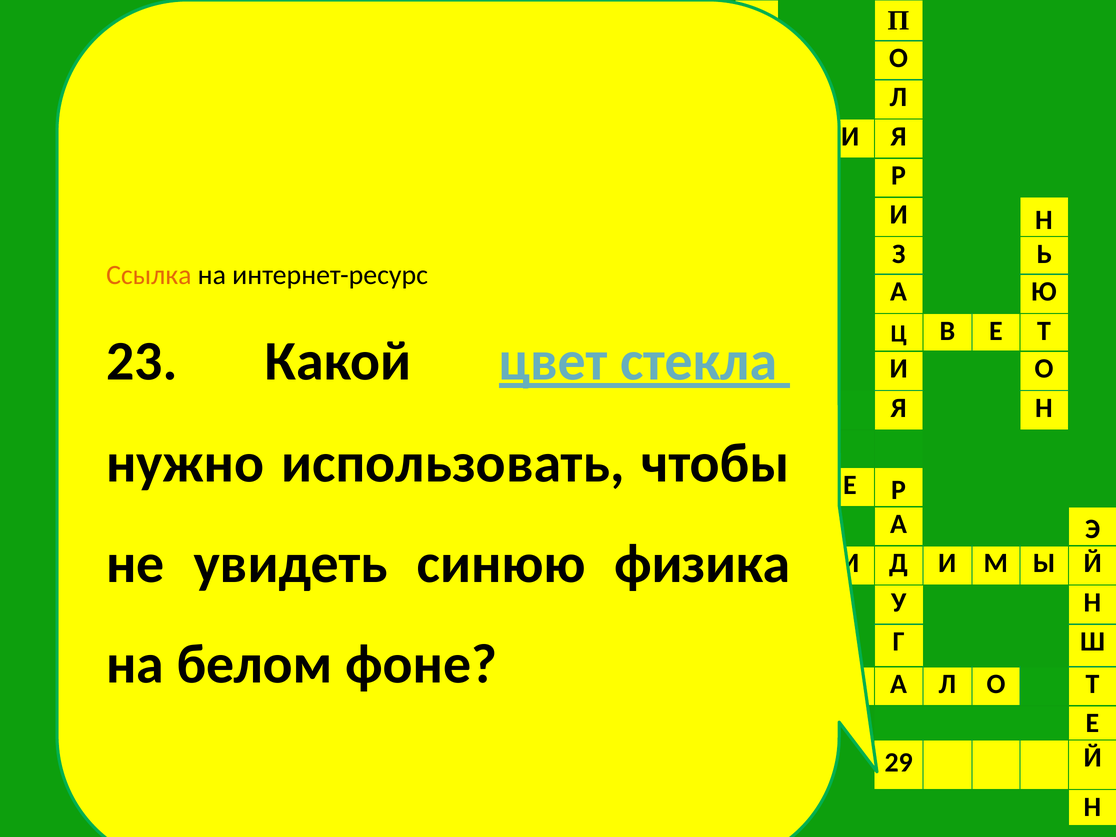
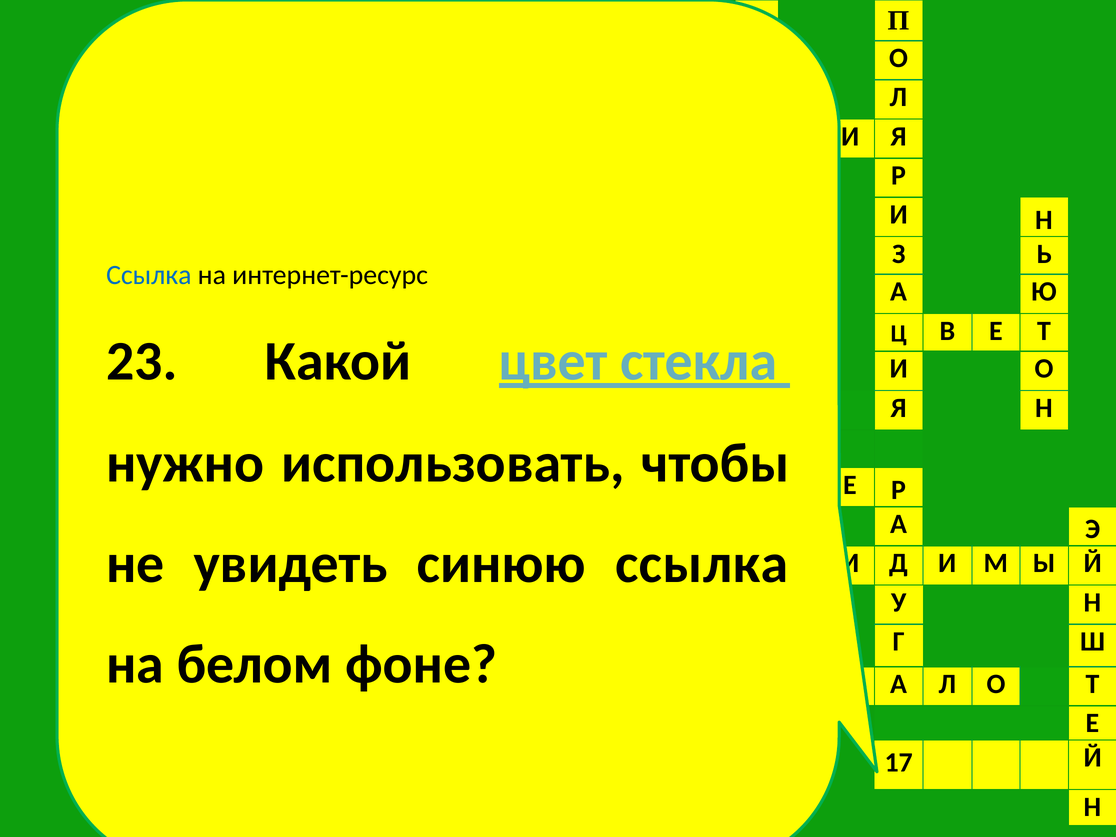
Ссылка at (149, 275) colour: orange -> blue
синюю физика: физика -> ссылка
29: 29 -> 17
